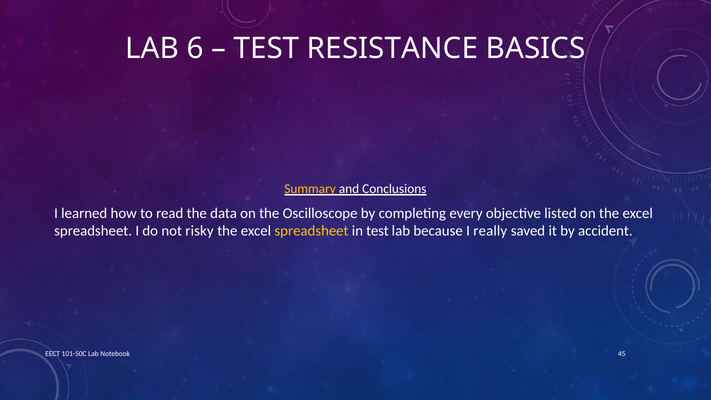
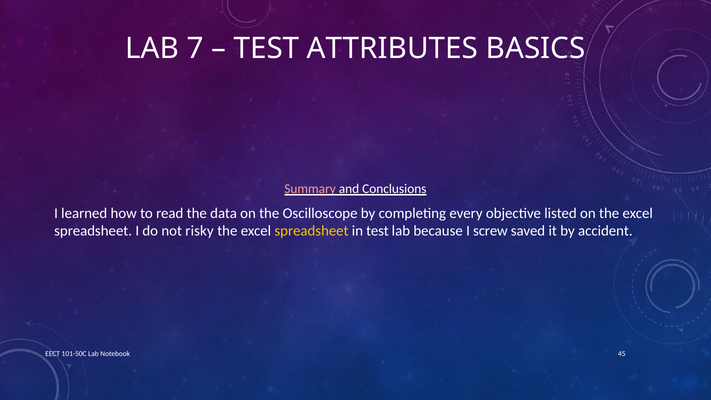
6: 6 -> 7
RESISTANCE: RESISTANCE -> ATTRIBUTES
Summary colour: yellow -> pink
really: really -> screw
